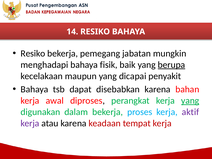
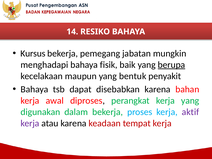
Resiko at (33, 53): Resiko -> Kursus
dicapai: dicapai -> bentuk
yang at (190, 101) underline: present -> none
